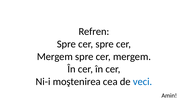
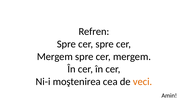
veci colour: blue -> orange
